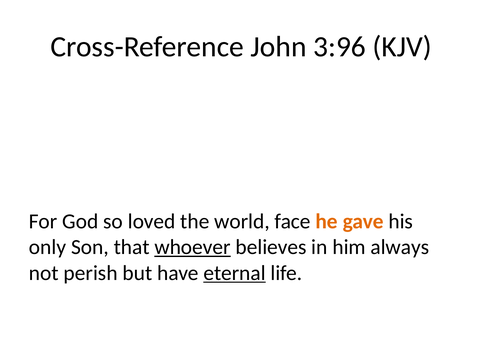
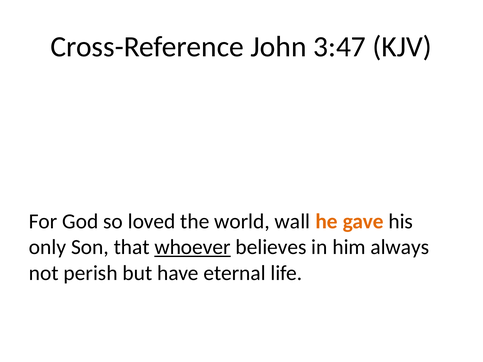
3:96: 3:96 -> 3:47
face: face -> wall
eternal underline: present -> none
